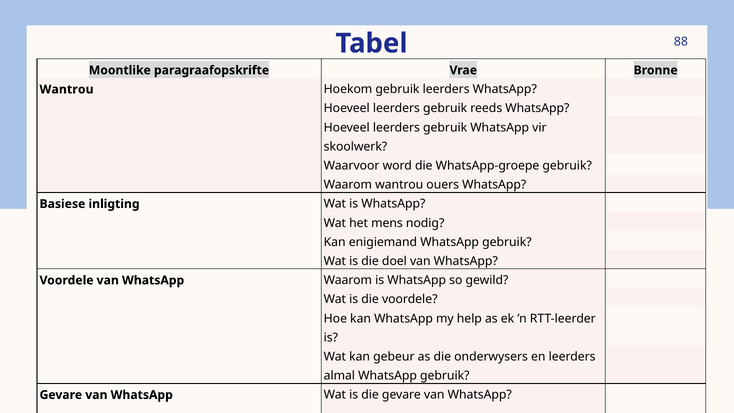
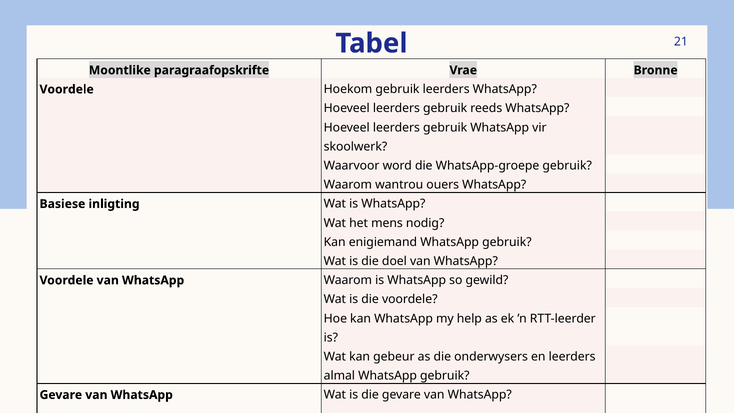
88: 88 -> 21
Wantrou at (67, 89): Wantrou -> Voordele
